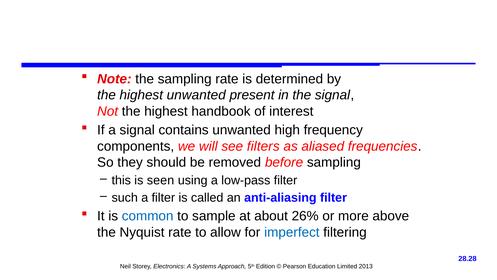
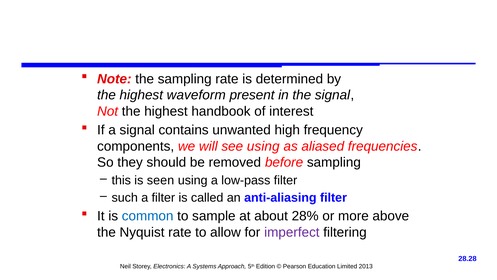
highest unwanted: unwanted -> waveform
see filters: filters -> using
26%: 26% -> 28%
imperfect colour: blue -> purple
